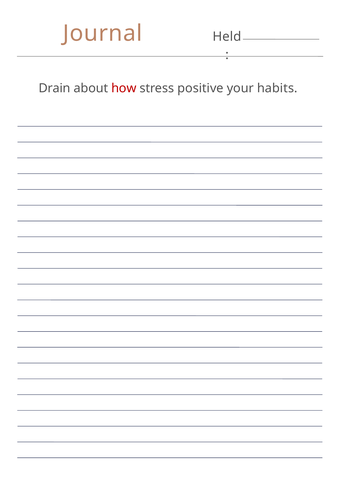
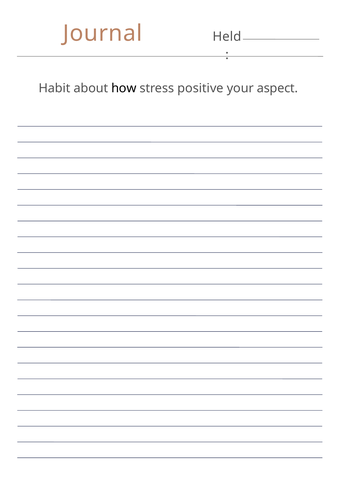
Drain: Drain -> Habit
how colour: red -> black
habits: habits -> aspect
